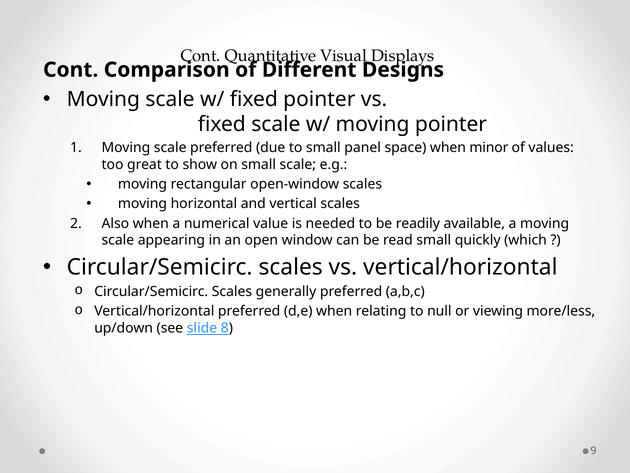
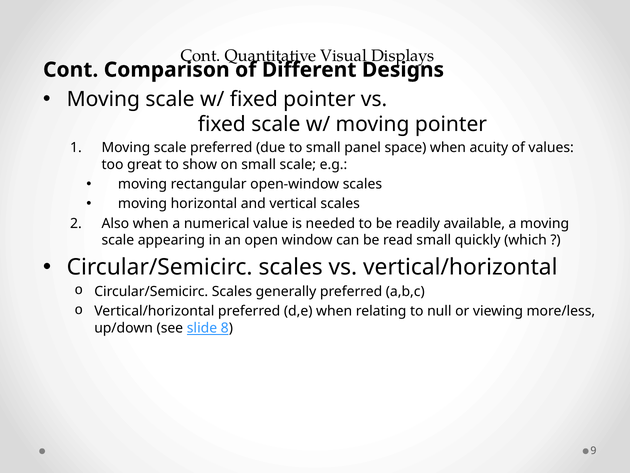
minor: minor -> acuity
